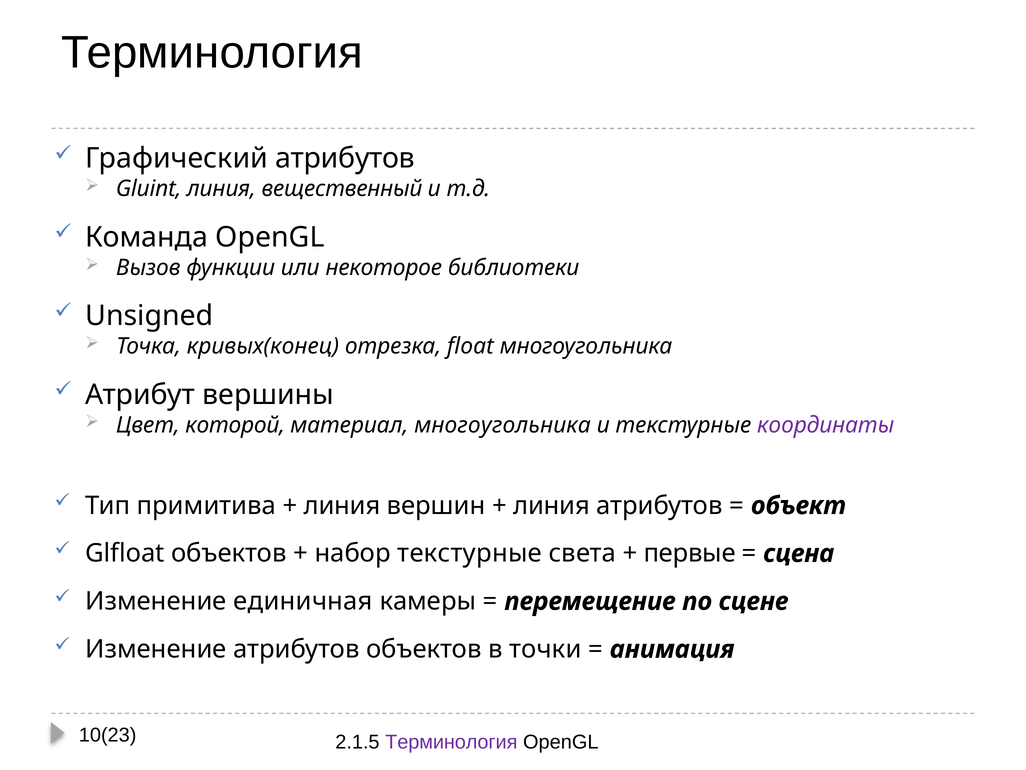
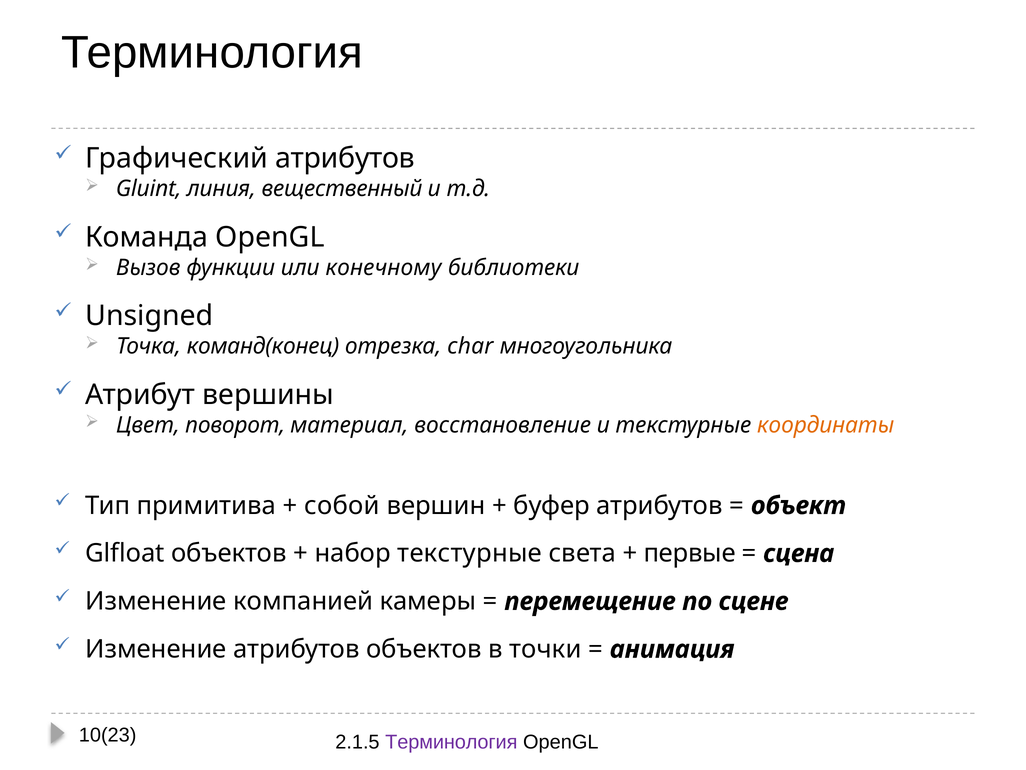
некоторое: некоторое -> конечному
кривых(конец: кривых(конец -> команд(конец
float: float -> char
которой: которой -> поворот
материал многоугольника: многоугольника -> восстановление
координаты colour: purple -> orange
линия at (342, 505): линия -> собой
линия at (552, 505): линия -> буфер
единичная: единичная -> компанией
